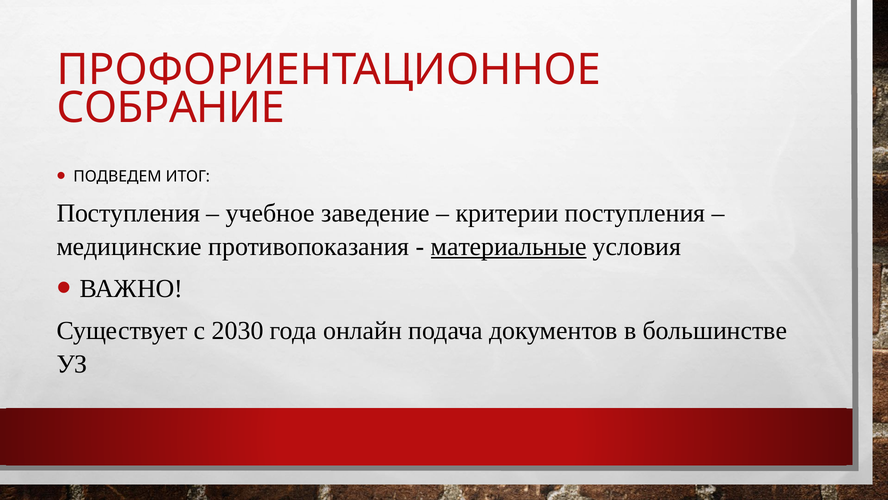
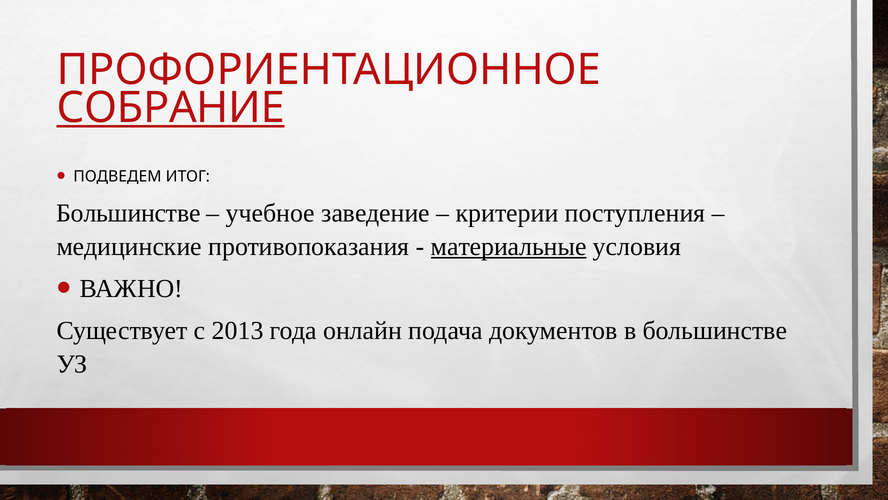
СОБРАНИЕ underline: none -> present
Поступления at (128, 213): Поступления -> Большинстве
2030: 2030 -> 2013
